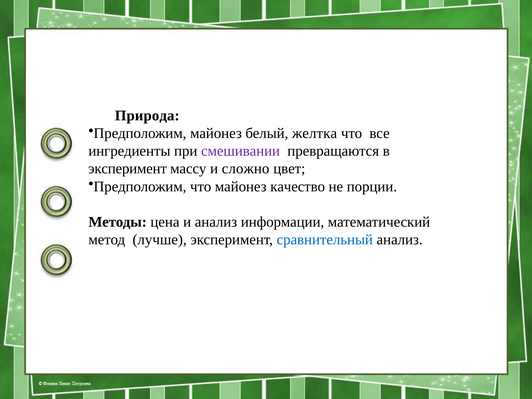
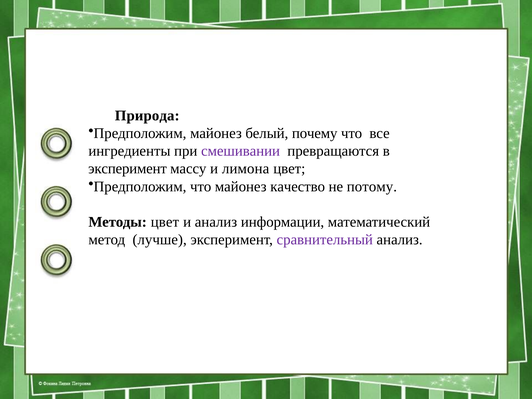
желтка: желтка -> почему
сложно: сложно -> лимона
порции: порции -> потому
Методы цена: цена -> цвет
сравнительный colour: blue -> purple
